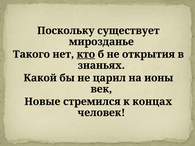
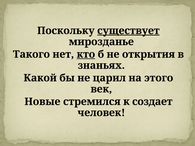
существует underline: none -> present
ионы: ионы -> этого
концах: концах -> создает
